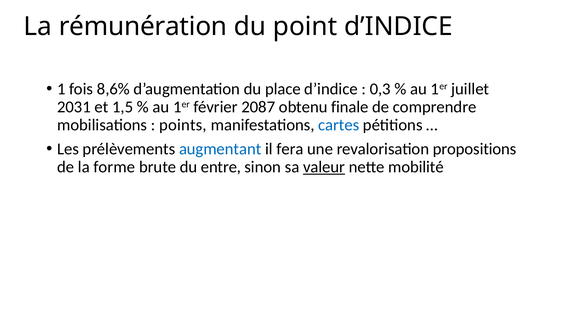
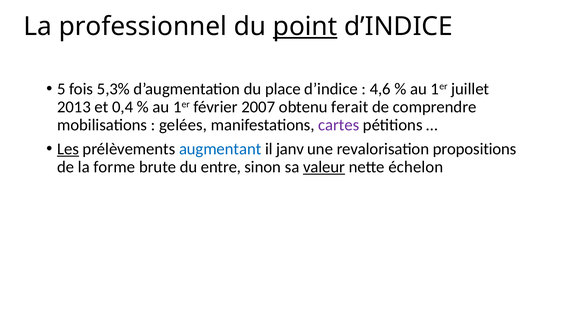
rémunération: rémunération -> professionnel
point underline: none -> present
1: 1 -> 5
8,6%: 8,6% -> 5,3%
0,3: 0,3 -> 4,6
2031: 2031 -> 2013
1,5: 1,5 -> 0,4
2087: 2087 -> 2007
finale: finale -> ferait
points: points -> gelées
cartes colour: blue -> purple
Les underline: none -> present
fera: fera -> janv
mobilité: mobilité -> échelon
